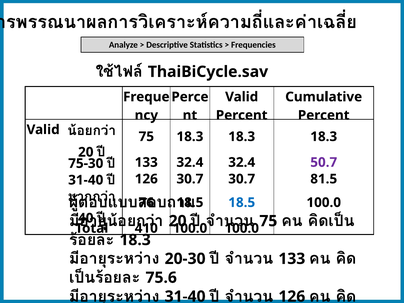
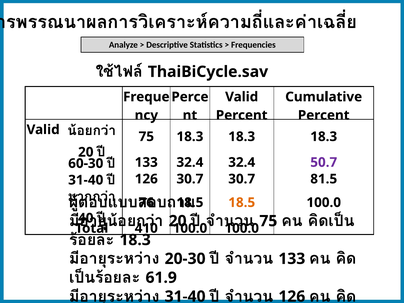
75-30: 75-30 -> 60-30
18.5 at (242, 203) colour: blue -> orange
75.6: 75.6 -> 61.9
